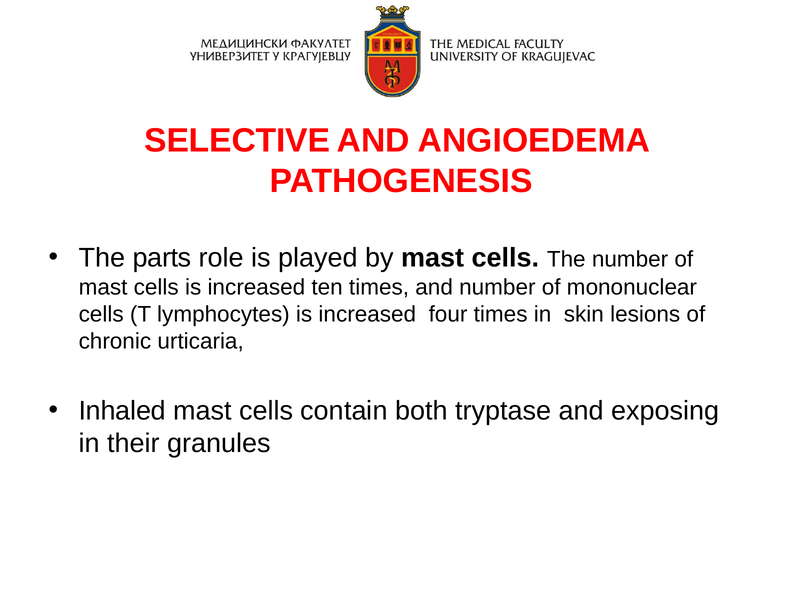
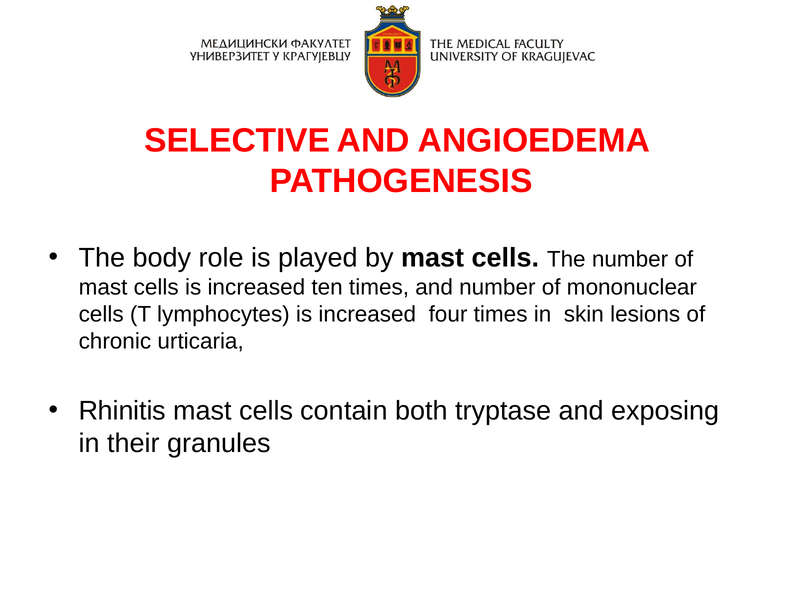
parts: parts -> body
Inhaled: Inhaled -> Rhinitis
